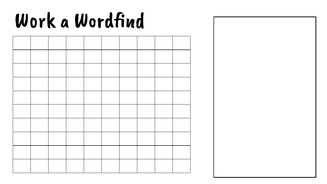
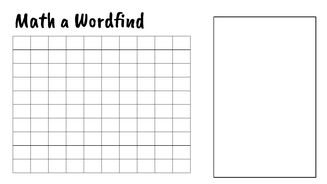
Work: Work -> Math
